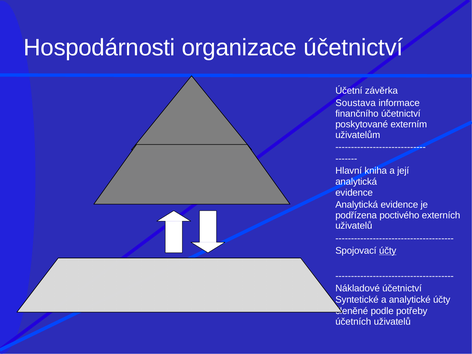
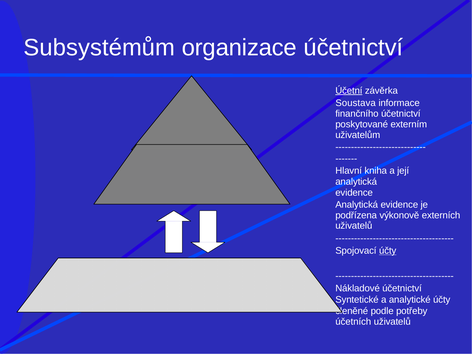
Hospodárnosti: Hospodárnosti -> Subsystémům
Účetní underline: none -> present
poctivého: poctivého -> výkonově
